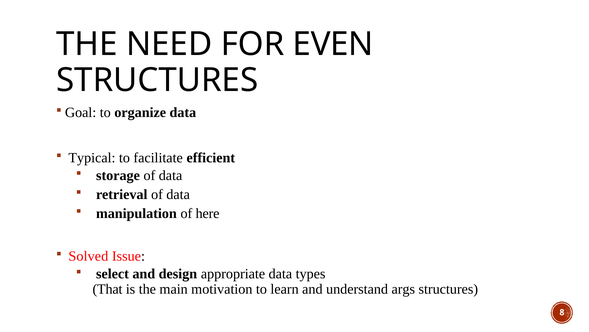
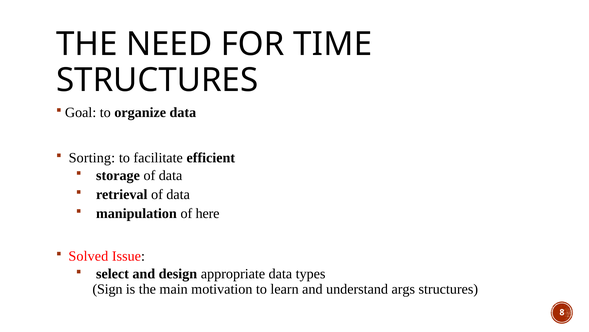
EVEN: EVEN -> TIME
Typical: Typical -> Sorting
That: That -> Sign
